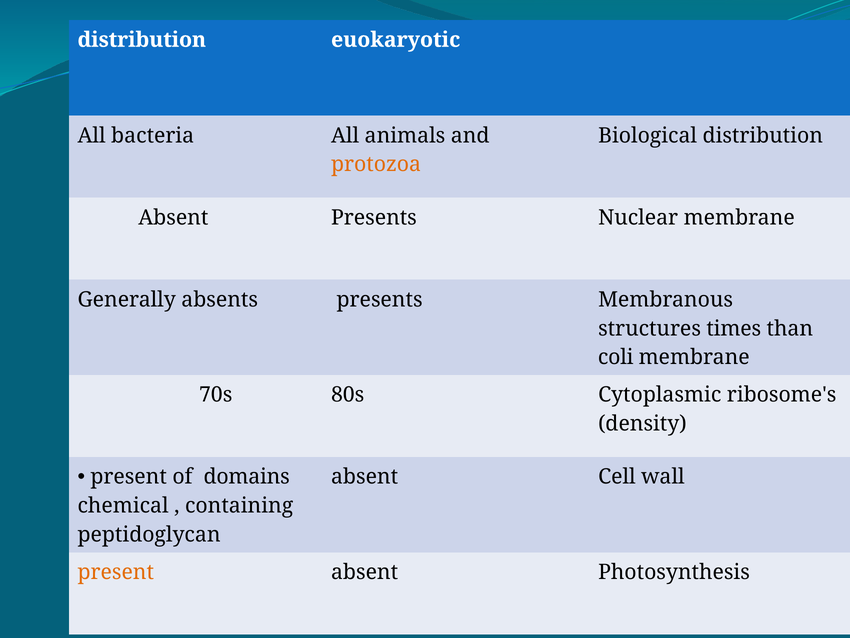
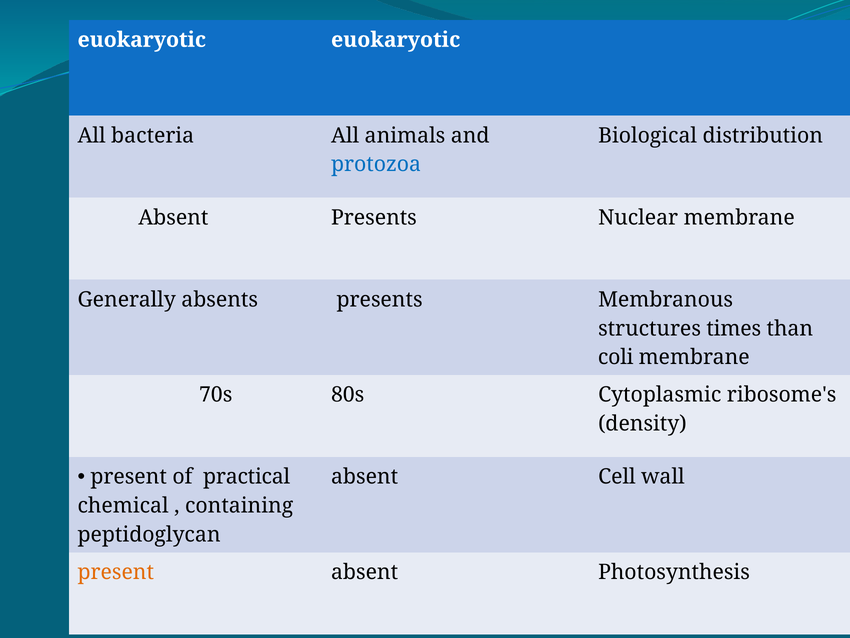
distribution at (142, 40): distribution -> euokaryotic
protozoa colour: orange -> blue
domains: domains -> practical
